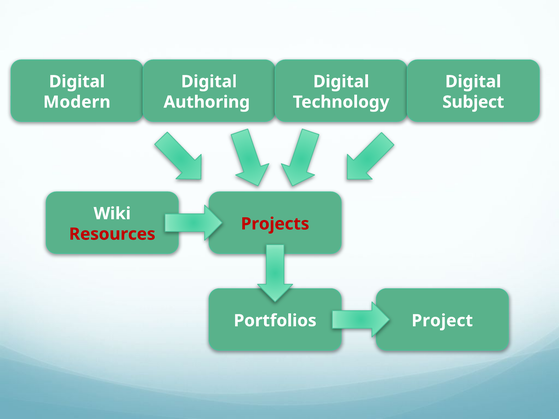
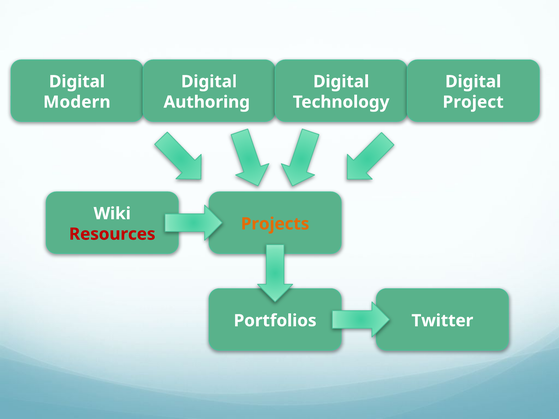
Subject: Subject -> Project
Projects colour: red -> orange
Project: Project -> Twitter
